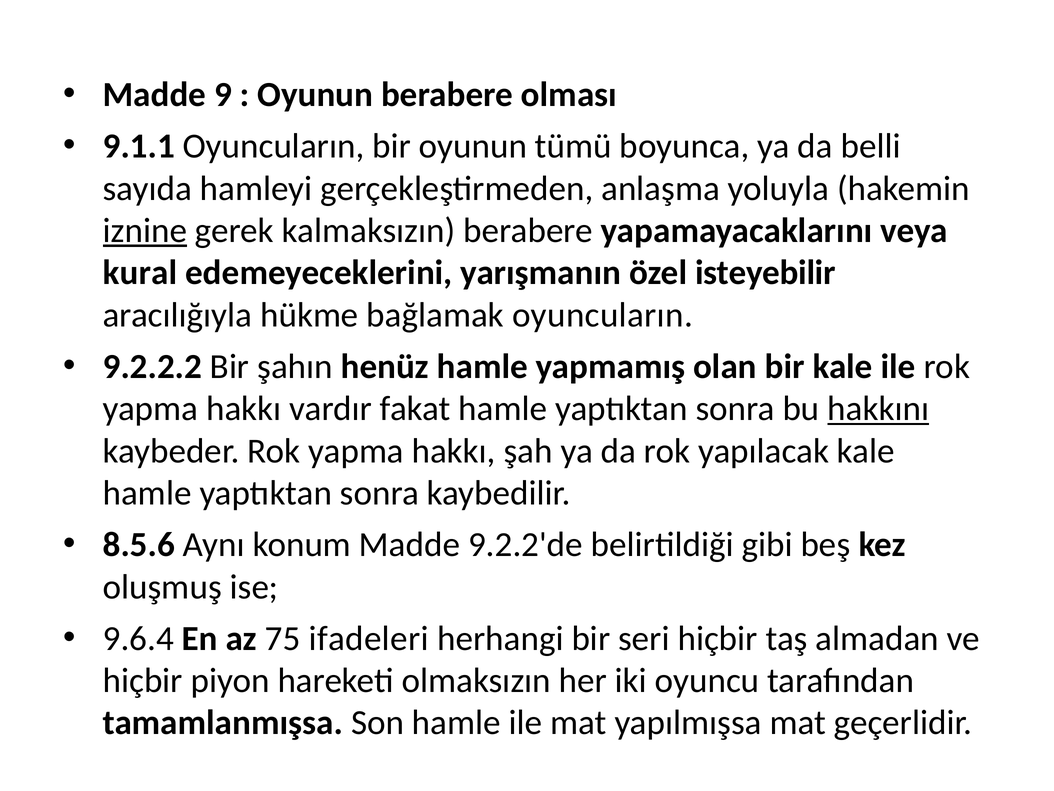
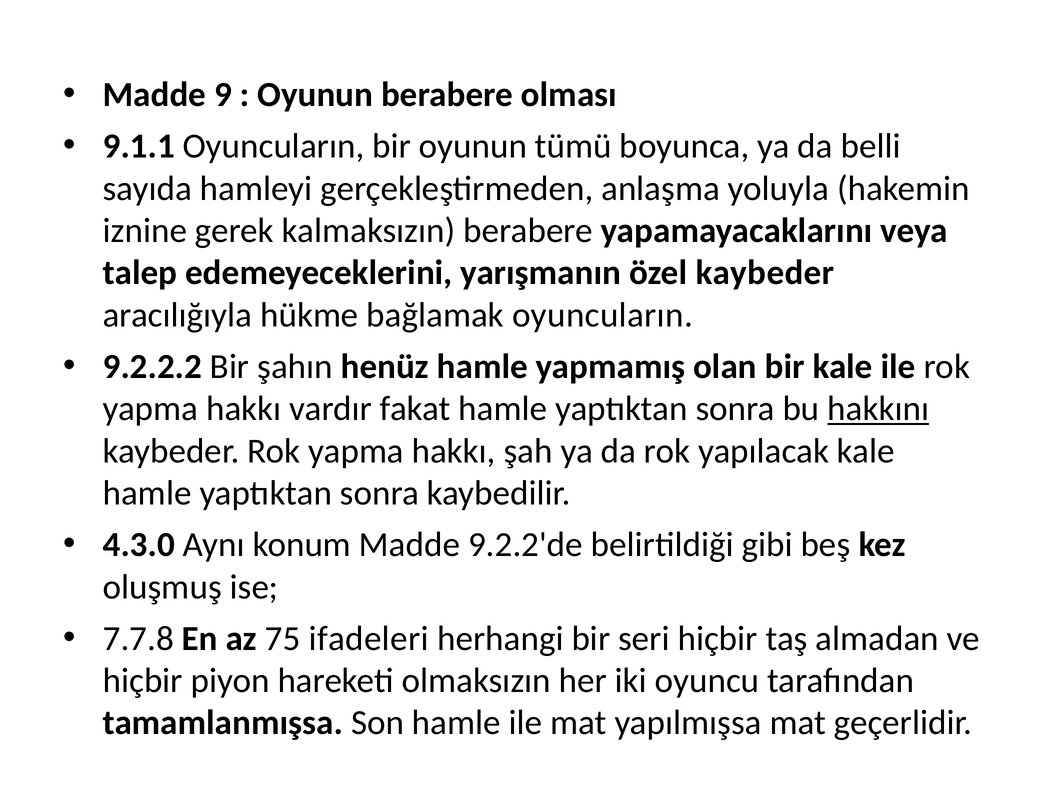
iznine underline: present -> none
kural: kural -> talep
özel isteyebilir: isteyebilir -> kaybeder
8.5.6: 8.5.6 -> 4.3.0
9.6.4: 9.6.4 -> 7.7.8
